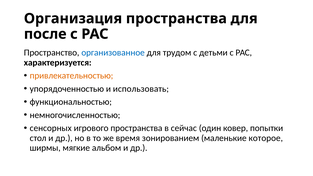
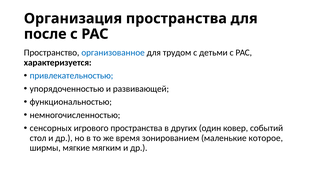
привлекательностью colour: orange -> blue
использовать: использовать -> развивающей
сейчас: сейчас -> других
попытки: попытки -> событий
альбом: альбом -> мягким
